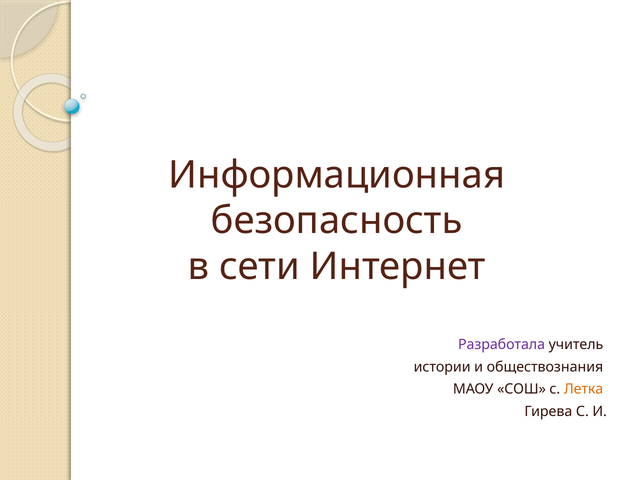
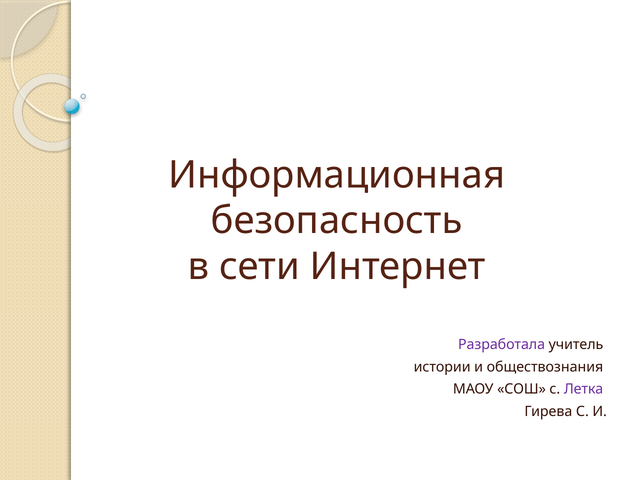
Летка colour: orange -> purple
